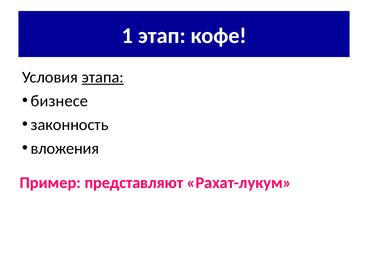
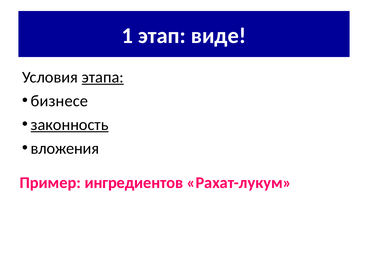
кофе: кофе -> виде
законность underline: none -> present
представляют: представляют -> ингредиентов
